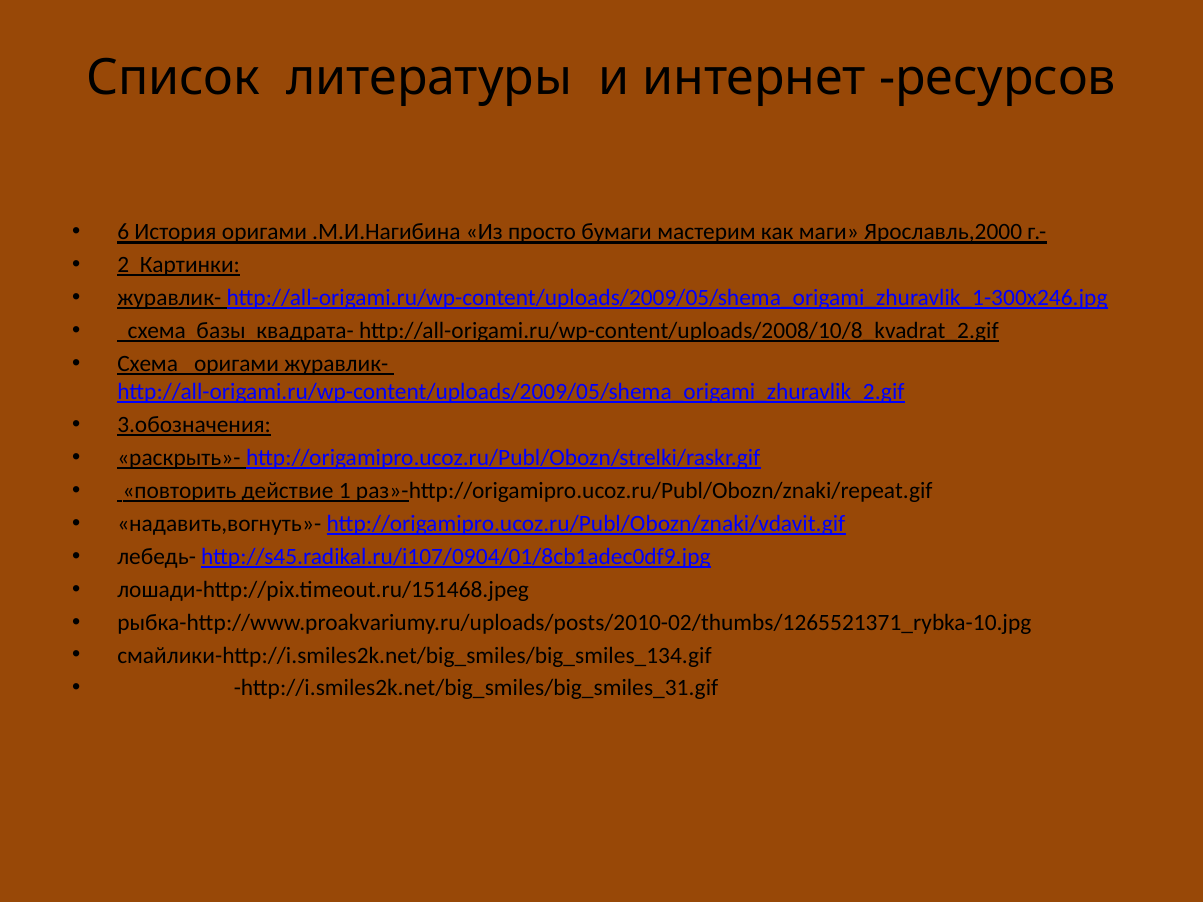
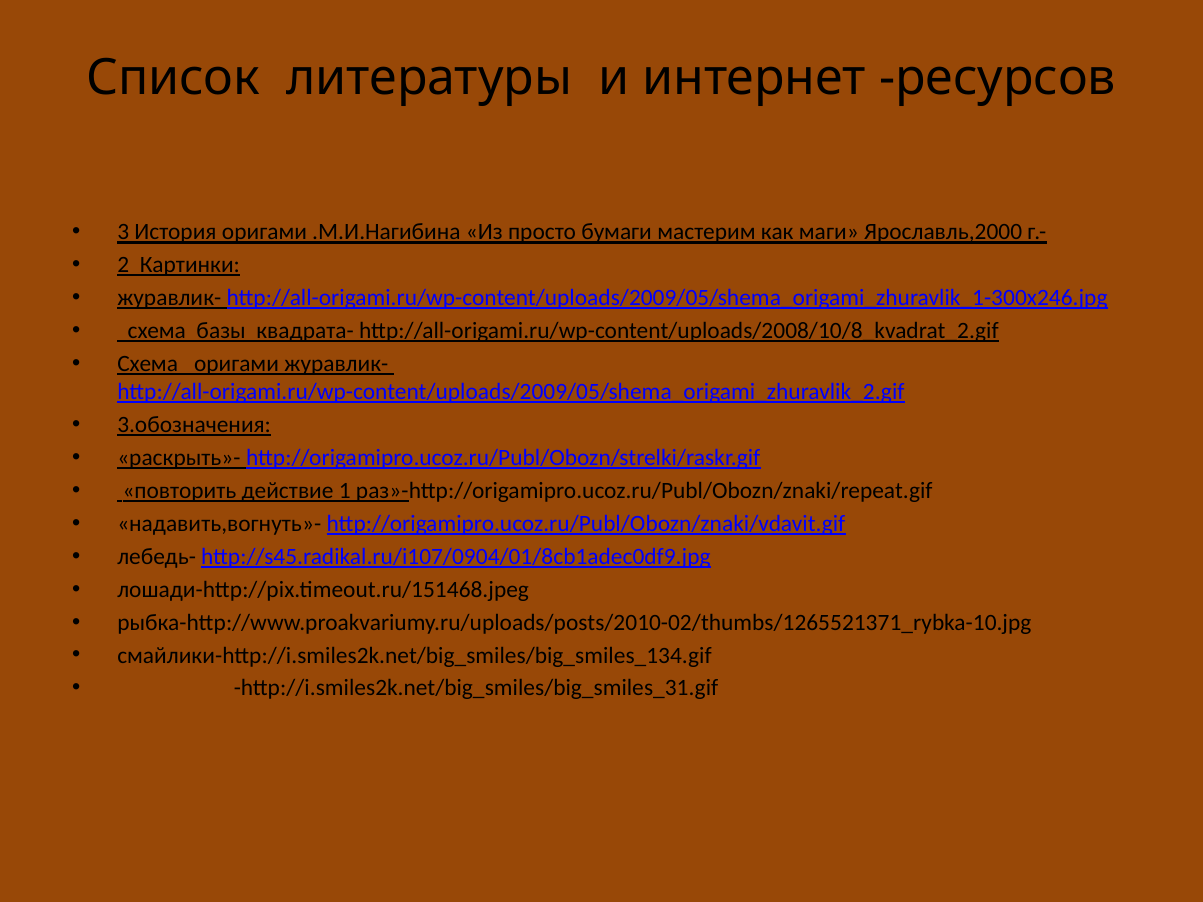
6: 6 -> 3
